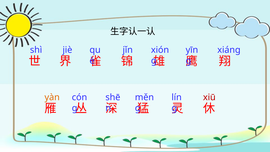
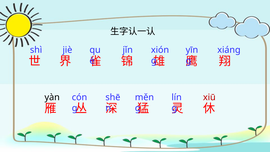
yàn colour: orange -> black
